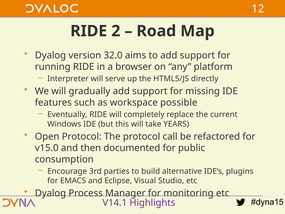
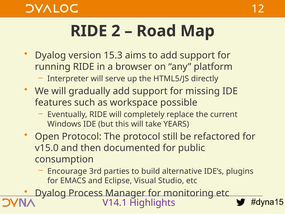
32.0: 32.0 -> 15.3
call: call -> still
